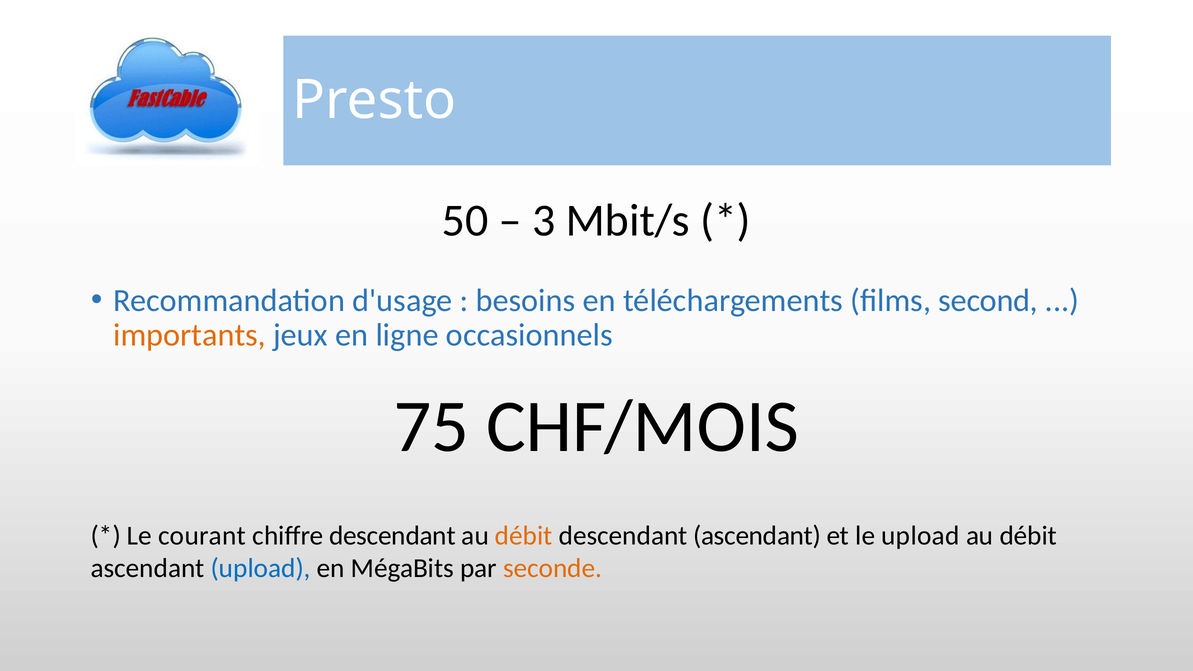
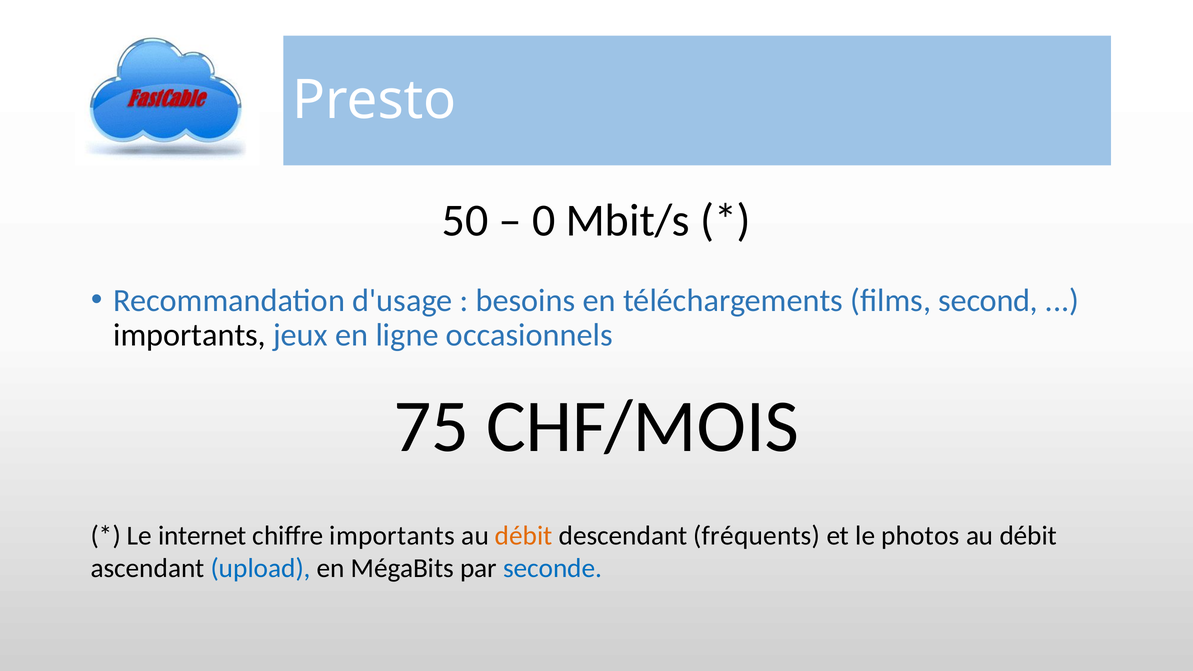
3: 3 -> 0
importants at (190, 335) colour: orange -> black
courant: courant -> internet
chiffre descendant: descendant -> importants
descendant ascendant: ascendant -> fréquents
le upload: upload -> photos
seconde colour: orange -> blue
